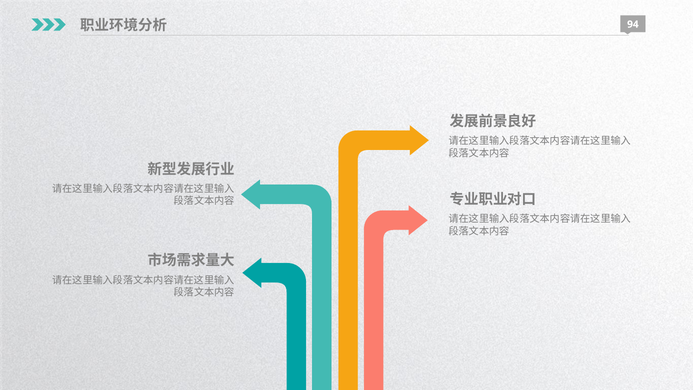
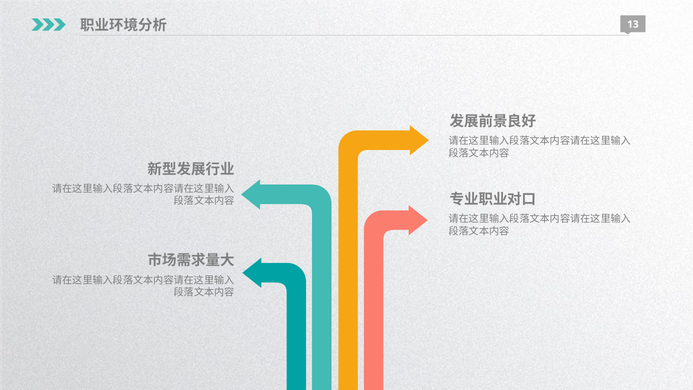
94: 94 -> 13
